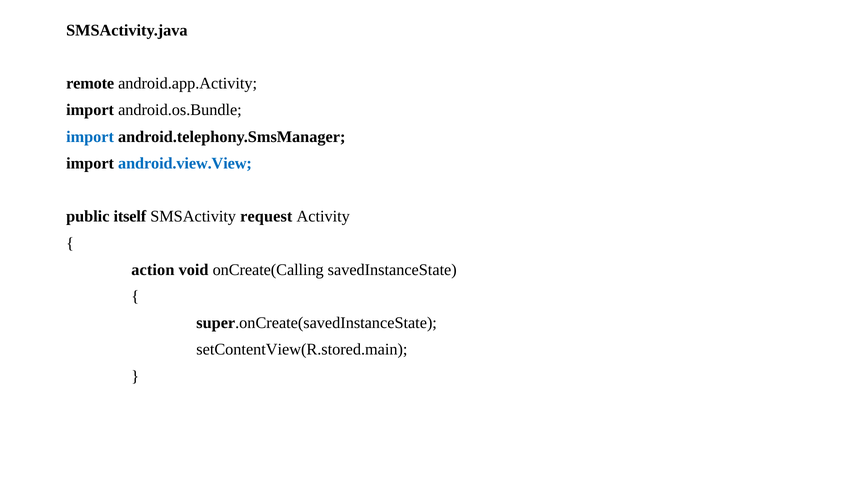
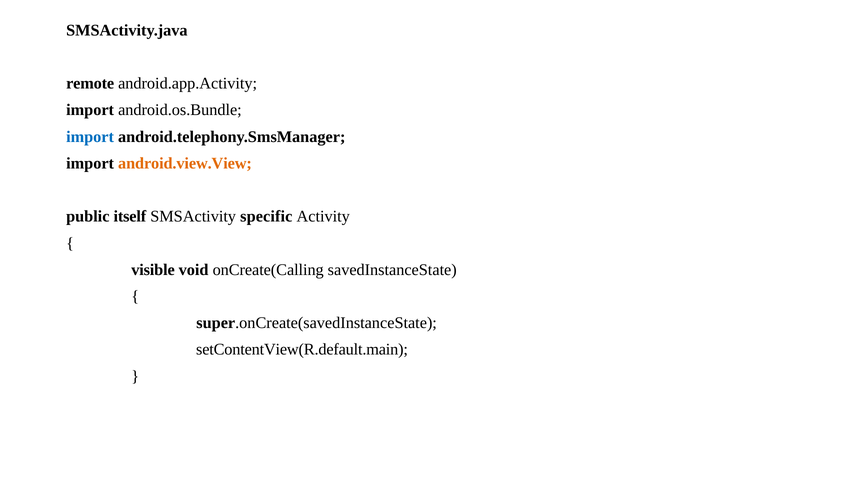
android.view.View colour: blue -> orange
request: request -> specific
action: action -> visible
setContentView(R.stored.main: setContentView(R.stored.main -> setContentView(R.default.main
